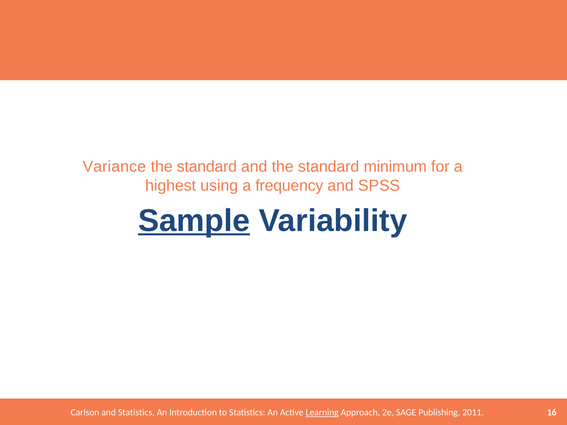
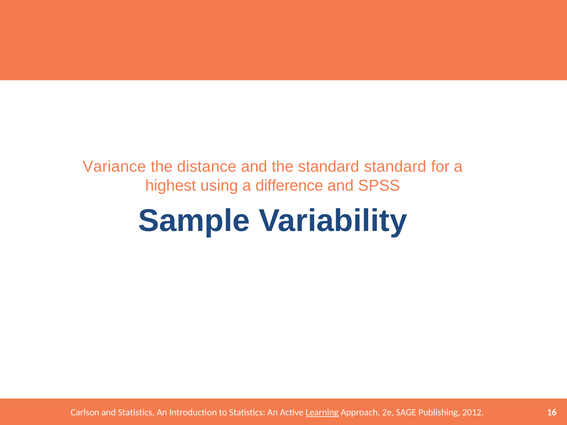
standard at (207, 167): standard -> distance
standard minimum: minimum -> standard
frequency: frequency -> difference
Sample underline: present -> none
2011: 2011 -> 2012
